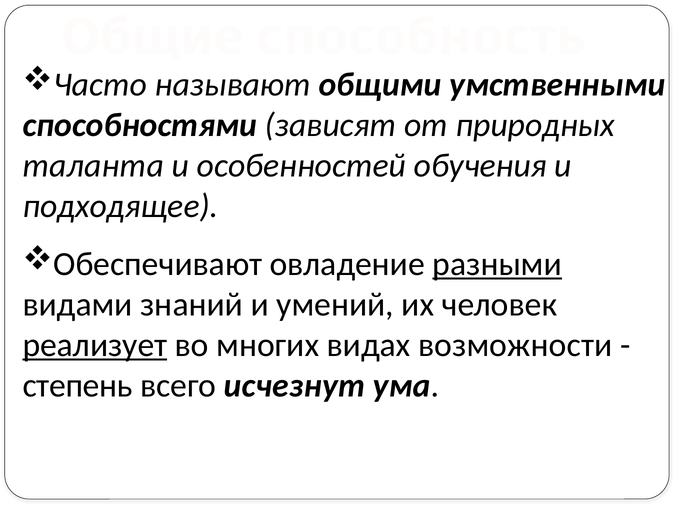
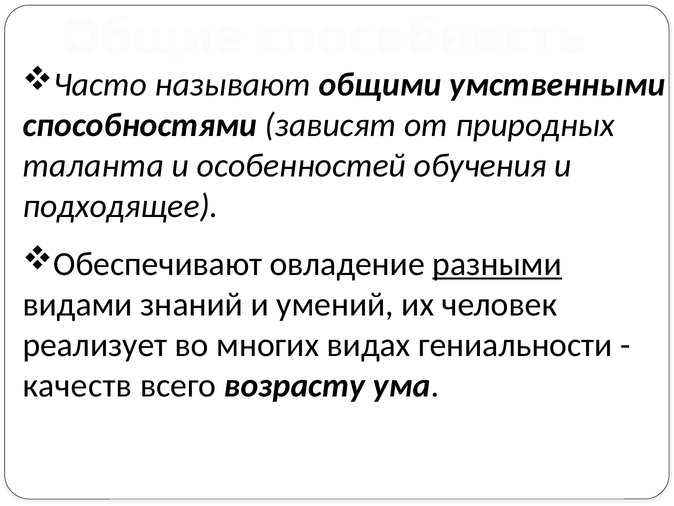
реализует underline: present -> none
возможности: возможности -> гениальности
степень: степень -> качеств
исчезнут: исчезнут -> возрасту
